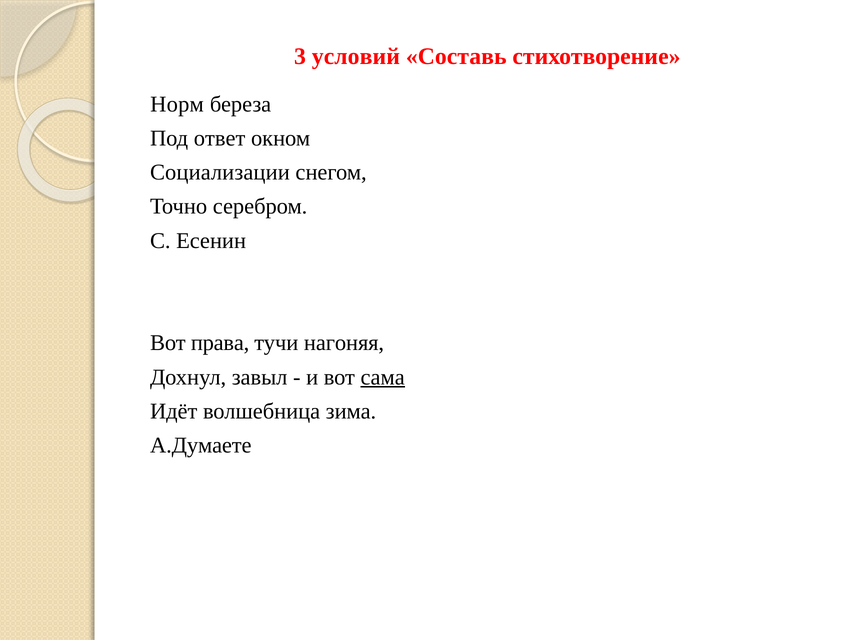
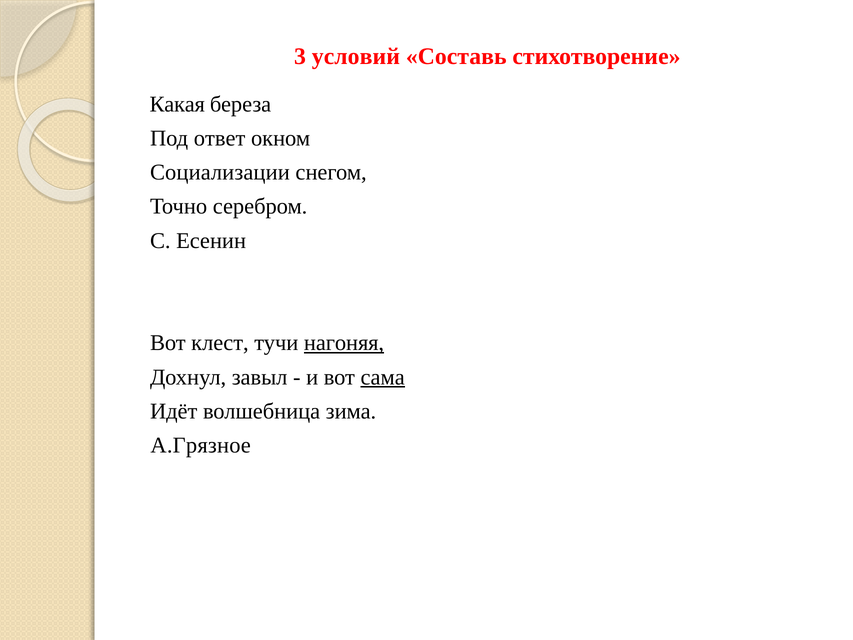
Норм: Норм -> Какая
права: права -> клест
нагоняя underline: none -> present
А.Думаете: А.Думаете -> А.Грязное
